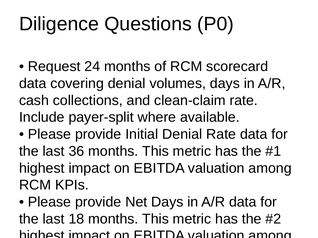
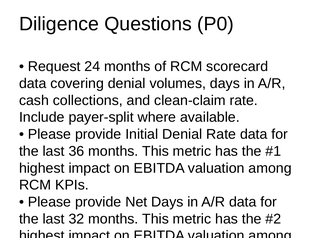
18: 18 -> 32
